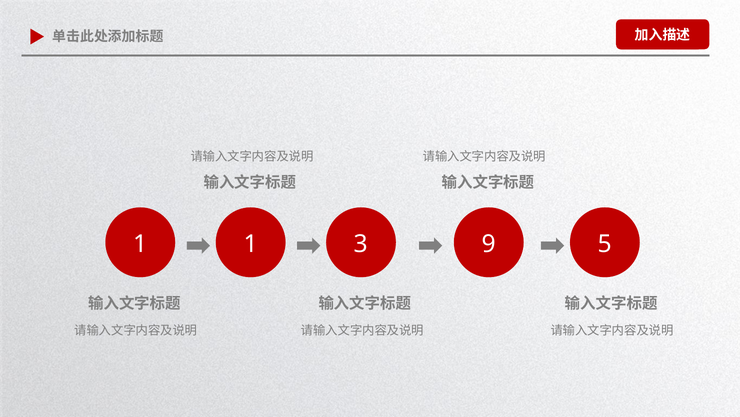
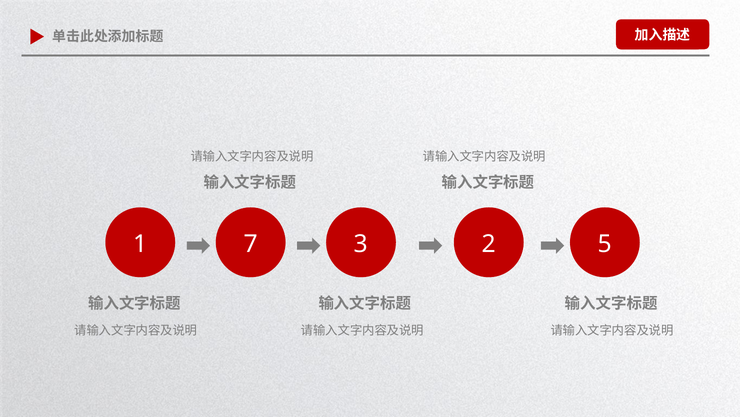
1 1: 1 -> 7
9: 9 -> 2
